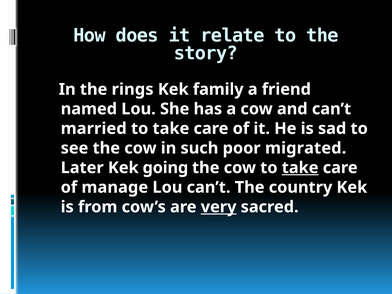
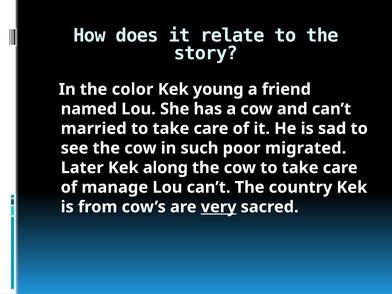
rings: rings -> color
family: family -> young
going: going -> along
take at (300, 168) underline: present -> none
